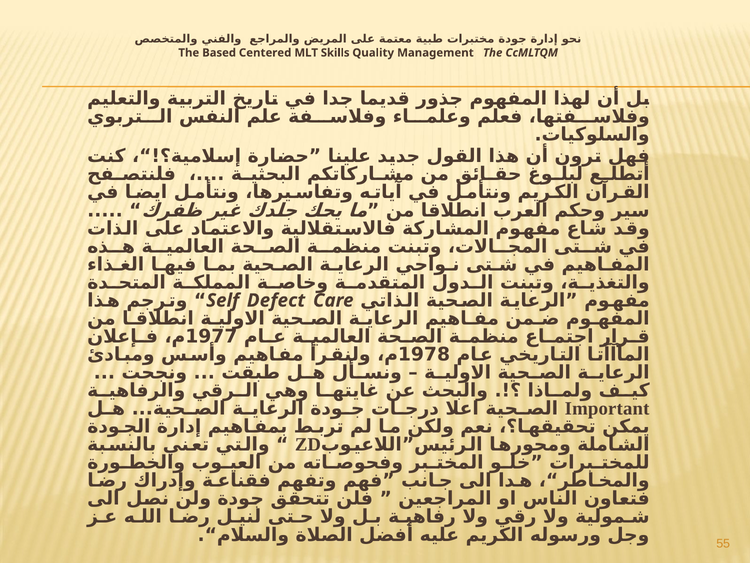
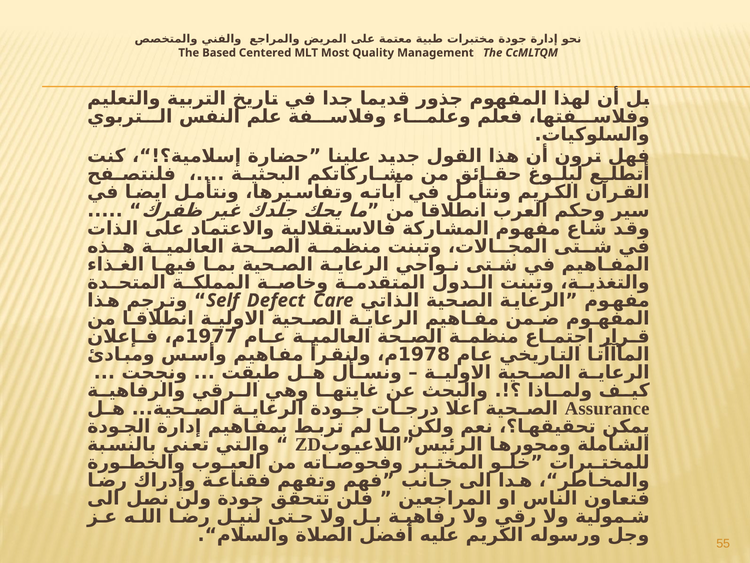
Skills: Skills -> Most
Important: Important -> Assurance
